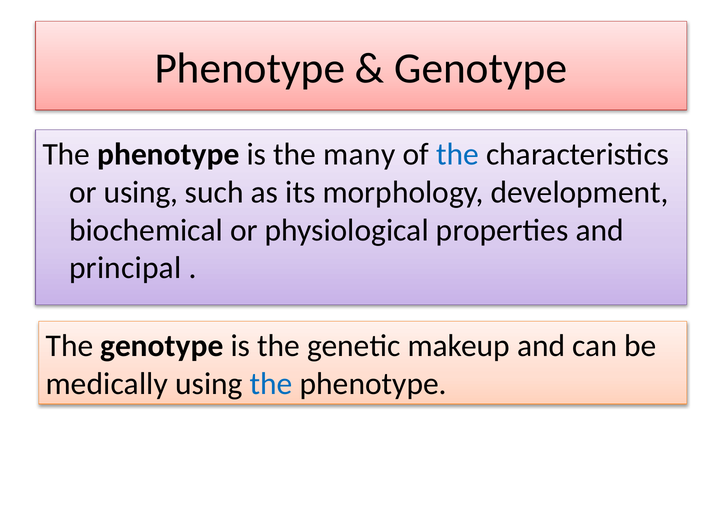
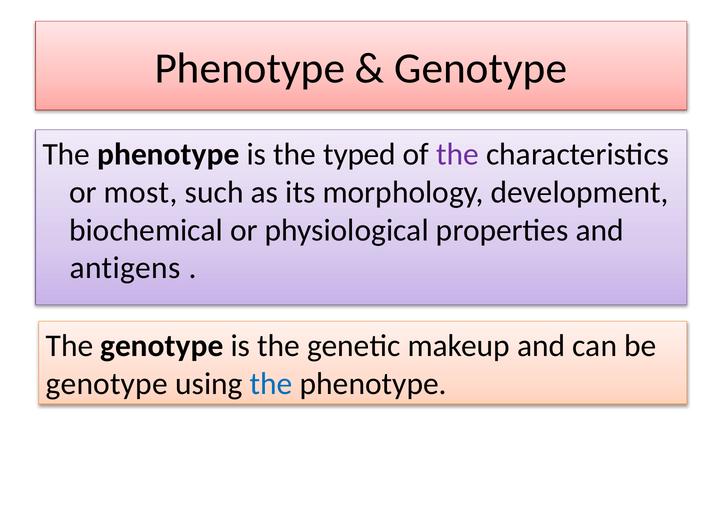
many: many -> typed
the at (458, 154) colour: blue -> purple
or using: using -> most
principal: principal -> antigens
medically at (107, 384): medically -> genotype
